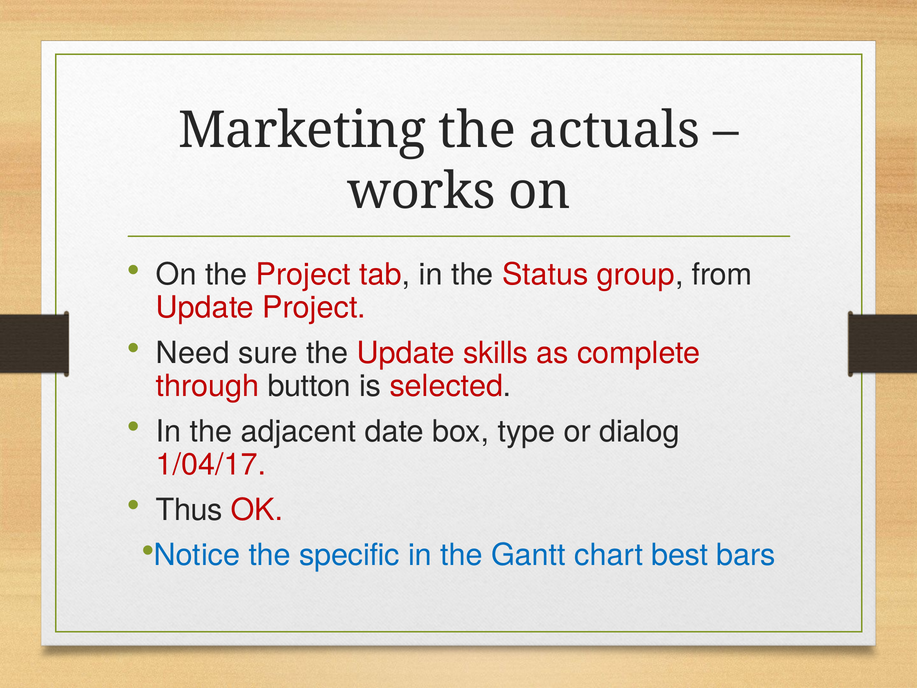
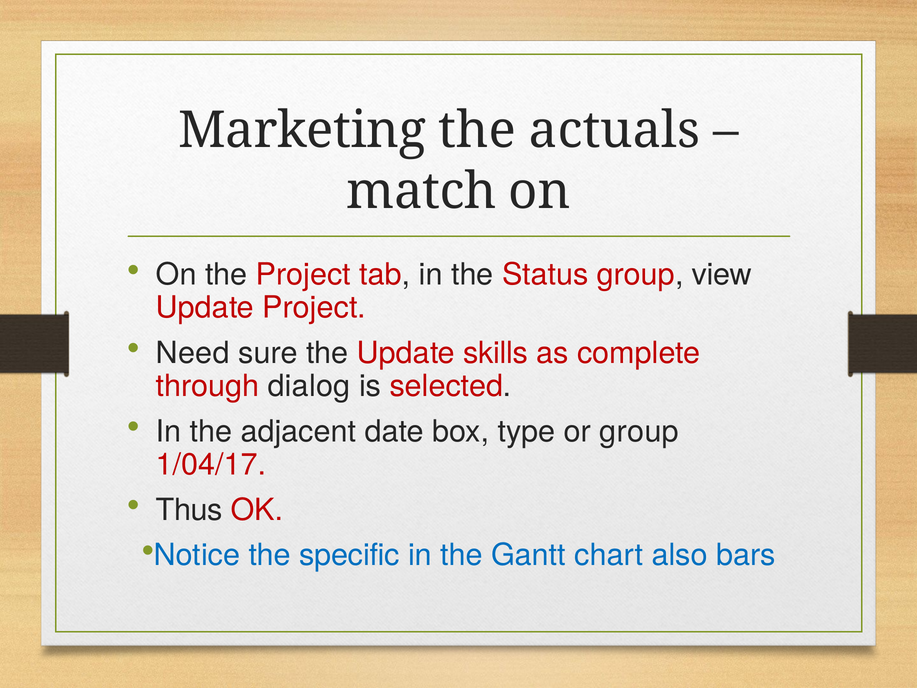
works: works -> match
from: from -> view
button: button -> dialog
or dialog: dialog -> group
best: best -> also
